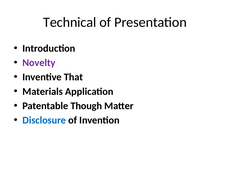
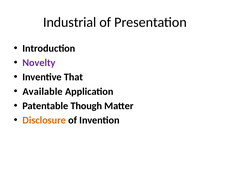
Technical: Technical -> Industrial
Materials: Materials -> Available
Disclosure colour: blue -> orange
